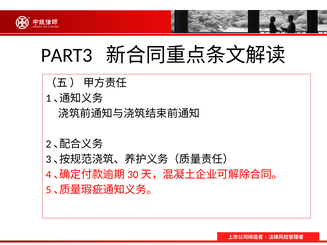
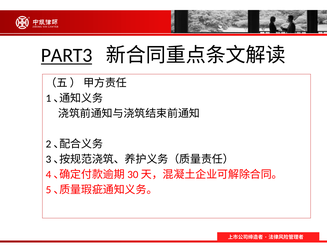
PART3 underline: none -> present
